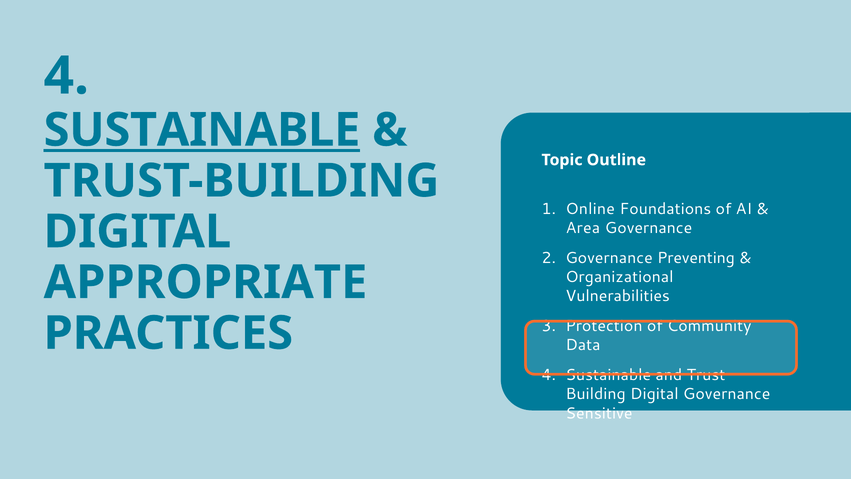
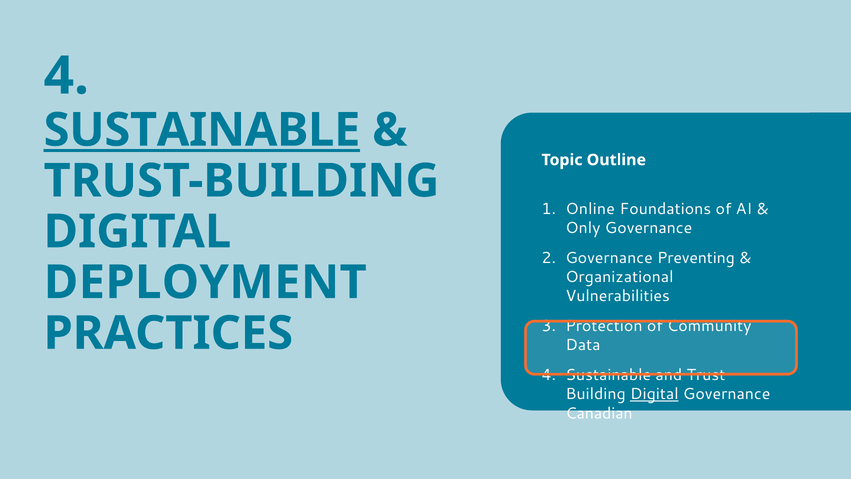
Area: Area -> Only
APPROPRIATE: APPROPRIATE -> DEPLOYMENT
Digital at (654, 394) underline: none -> present
Sensitive: Sensitive -> Canadian
